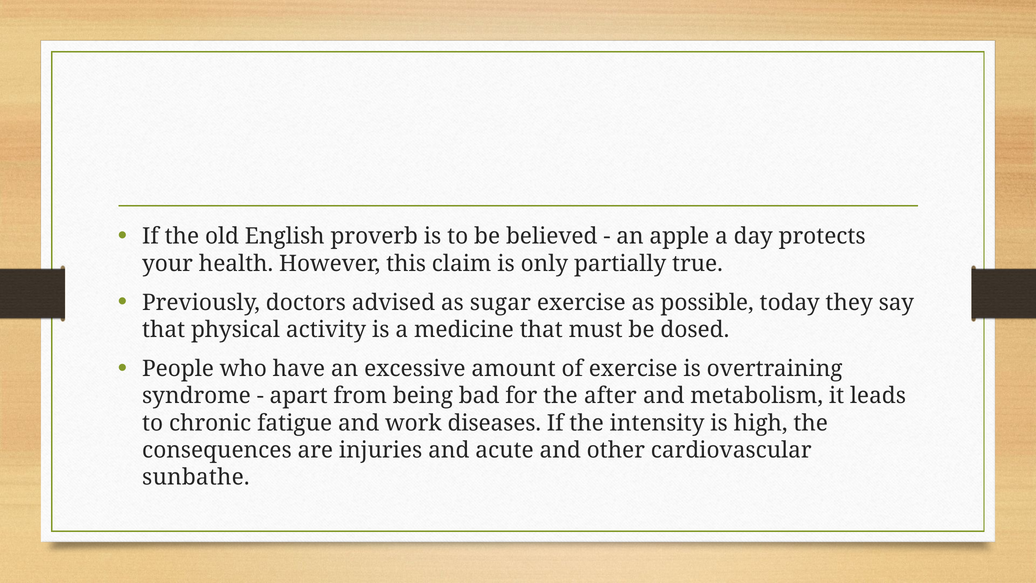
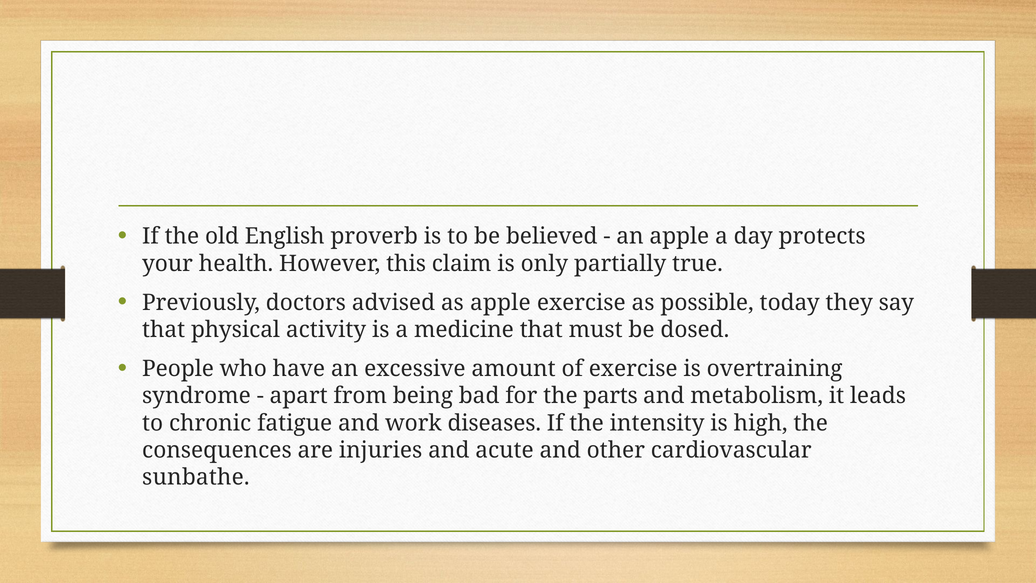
as sugar: sugar -> apple
after: after -> parts
